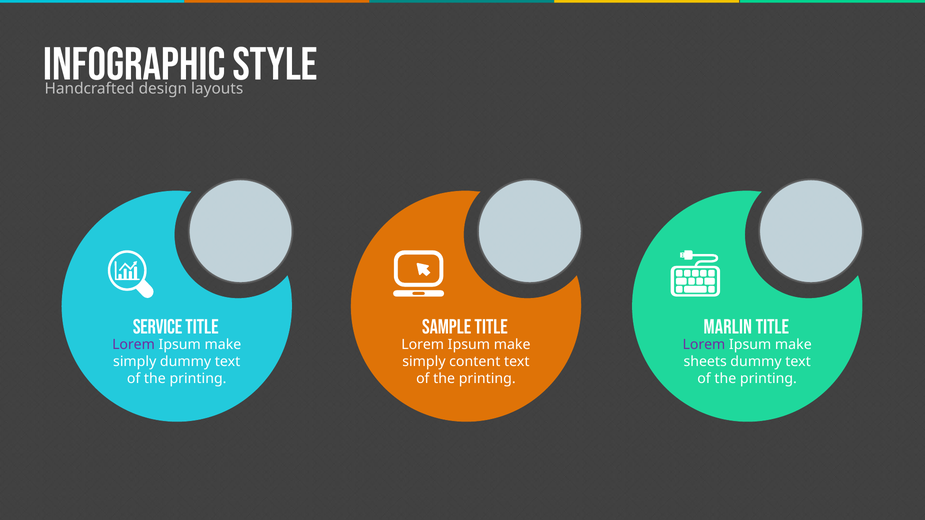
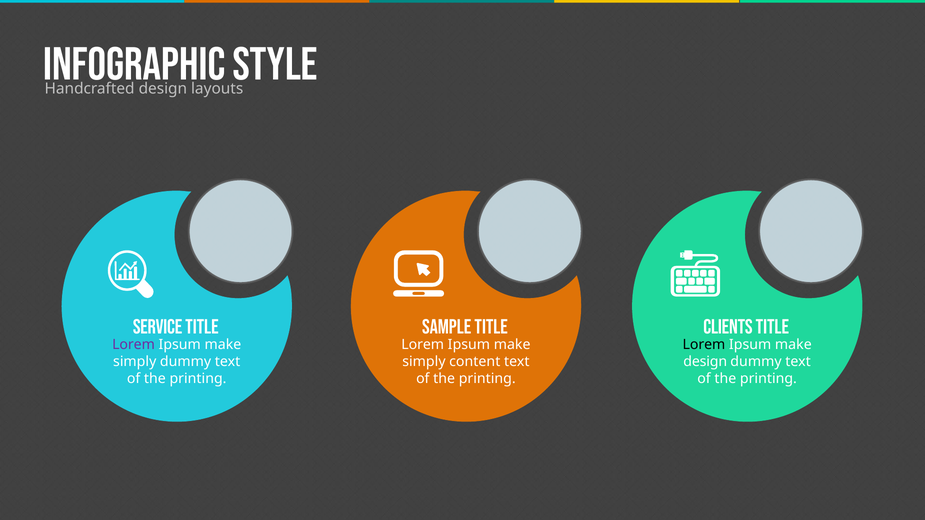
MARLIN: MARLIN -> CLIENTS
Lorem at (704, 345) colour: purple -> black
sheets at (705, 362): sheets -> design
